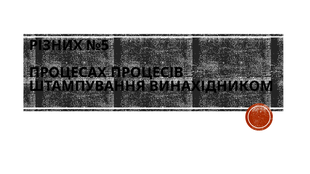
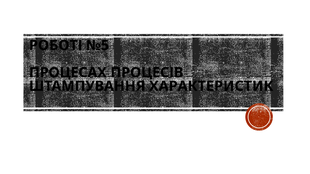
РІЗНИХ: РІЗНИХ -> РОБОТІ
ВИНАХІДНИКОМ: ВИНАХІДНИКОМ -> ХАРАКТЕРИСТИК
